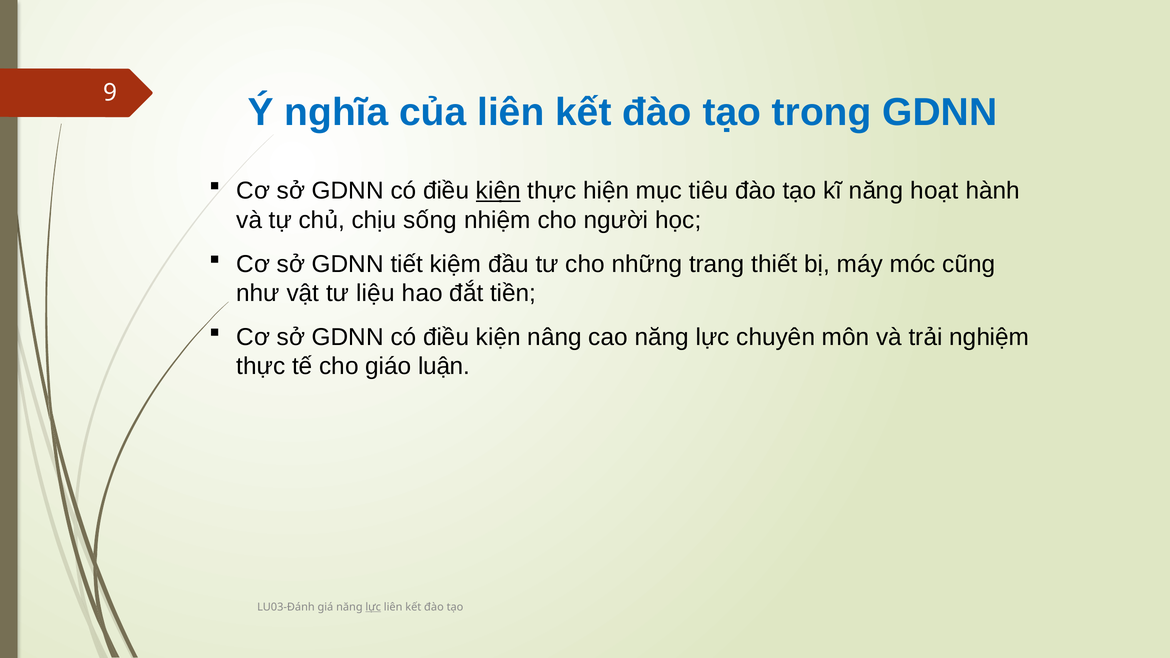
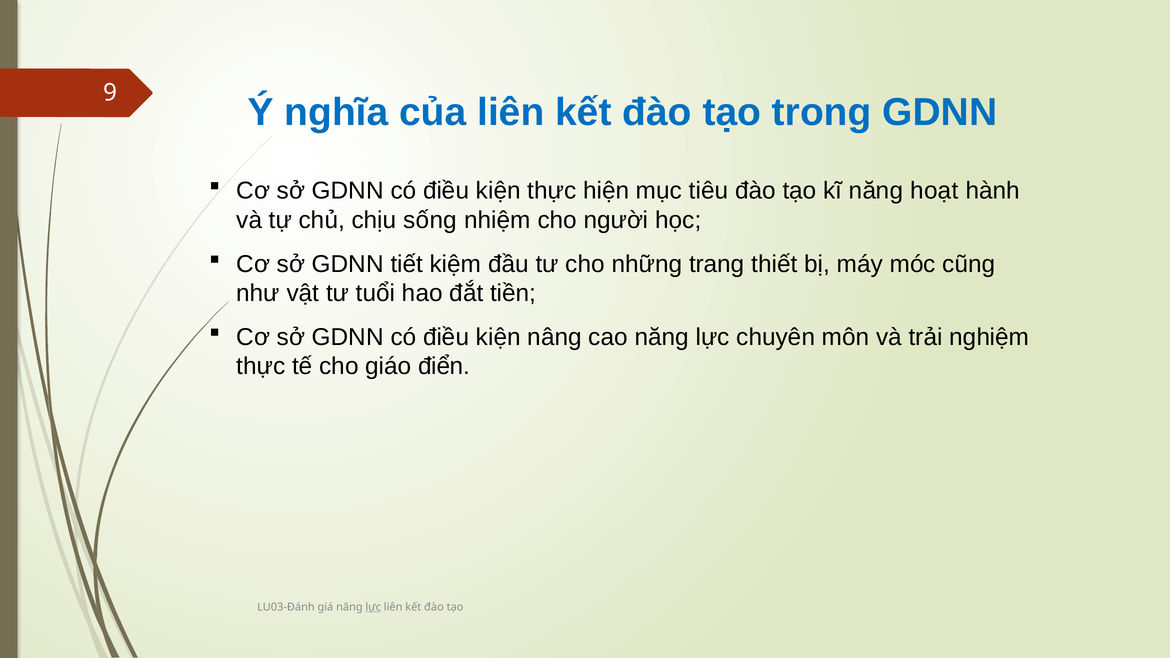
kiện at (498, 191) underline: present -> none
liệu: liệu -> tuổi
luận: luận -> điển
